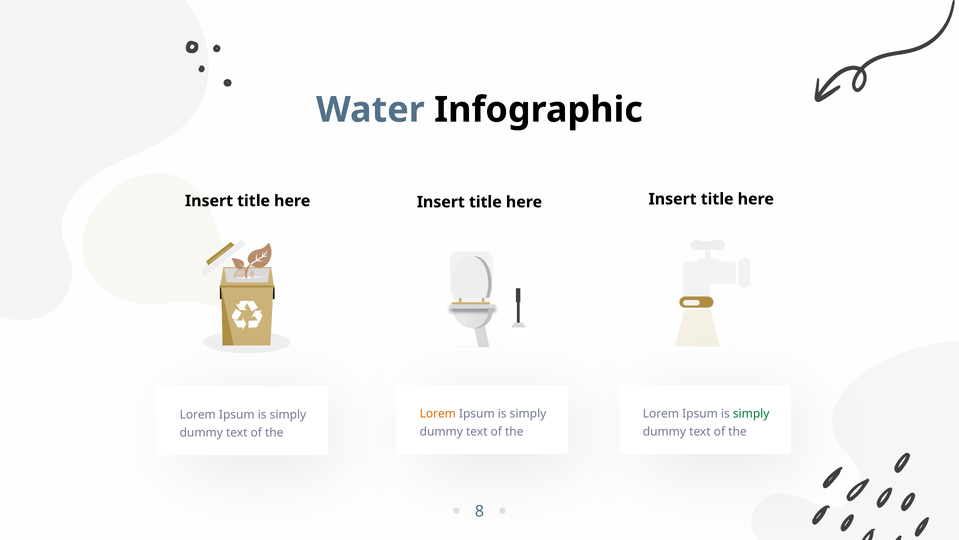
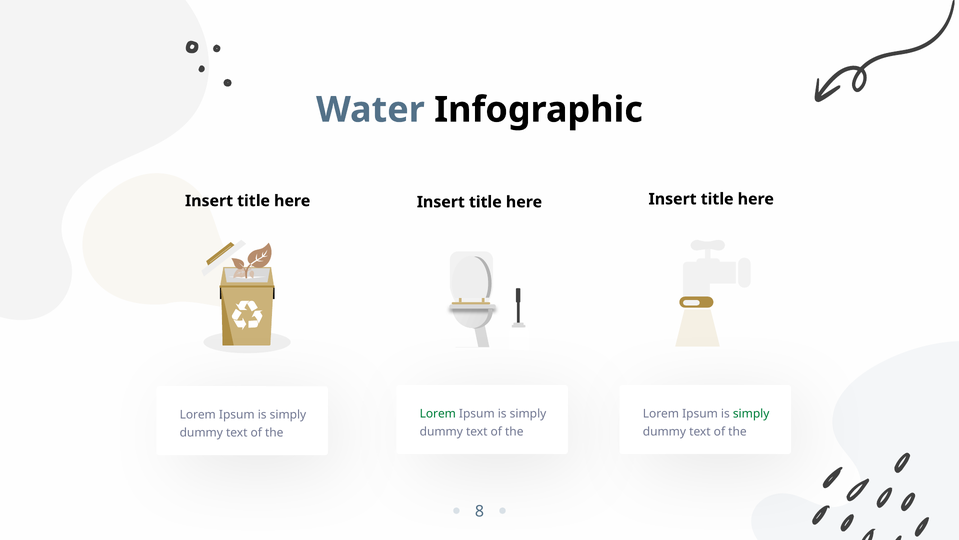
Lorem at (438, 413) colour: orange -> green
